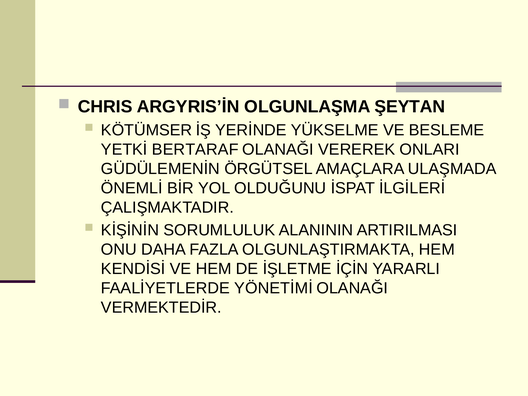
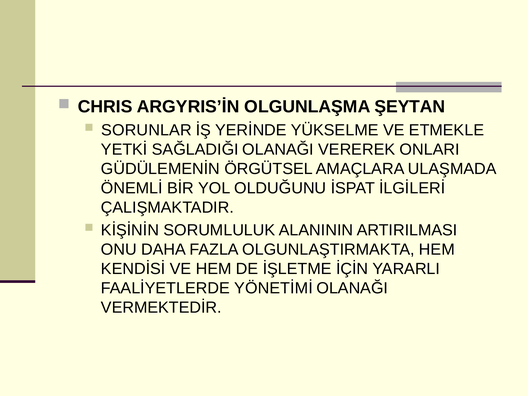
KÖTÜMSER: KÖTÜMSER -> SORUNLAR
BESLEME: BESLEME -> ETMEKLE
BERTARAF: BERTARAF -> SAĞLADIĞI
